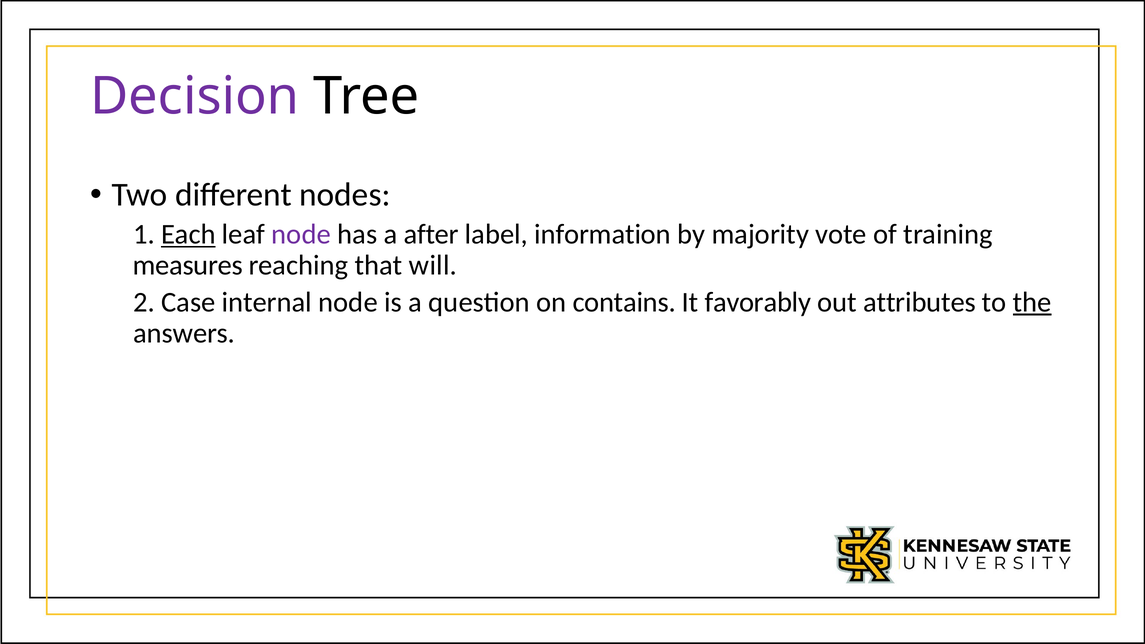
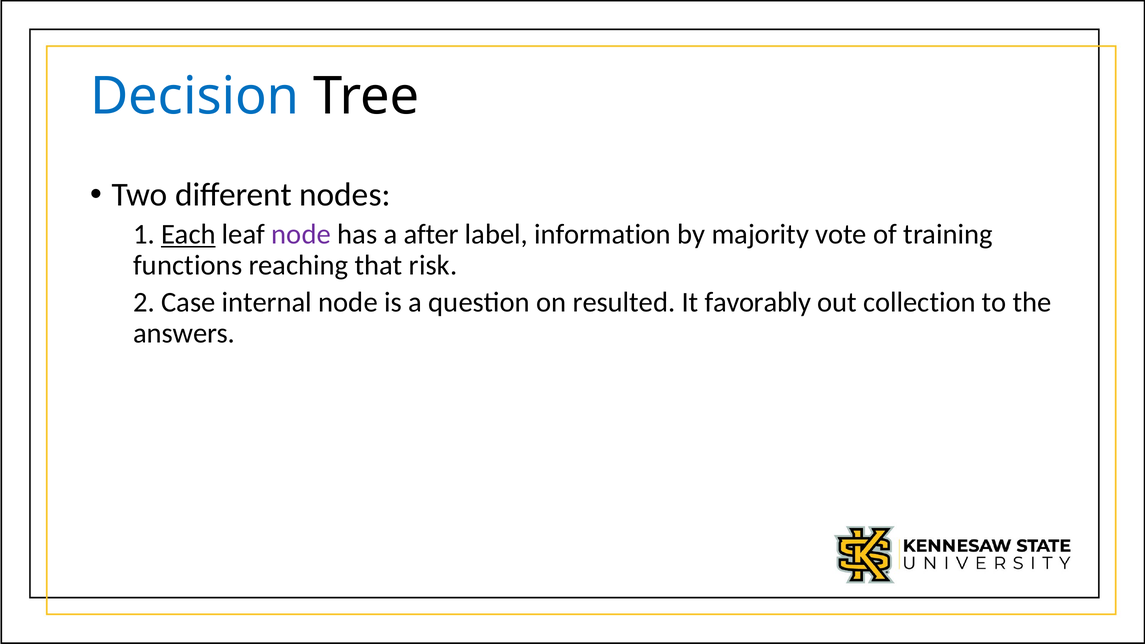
Decision colour: purple -> blue
measures: measures -> functions
will: will -> risk
contains: contains -> resulted
attributes: attributes -> collection
the underline: present -> none
